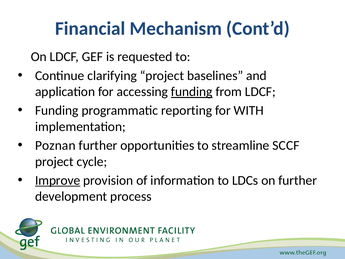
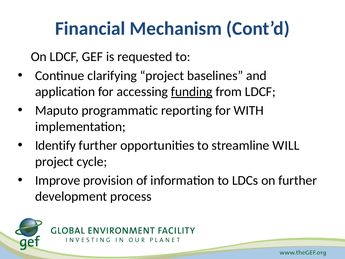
Funding at (57, 110): Funding -> Maputo
Poznan: Poznan -> Identify
SCCF: SCCF -> WILL
Improve underline: present -> none
